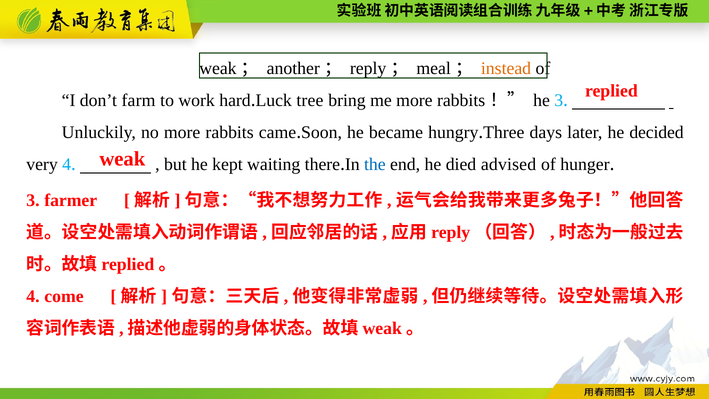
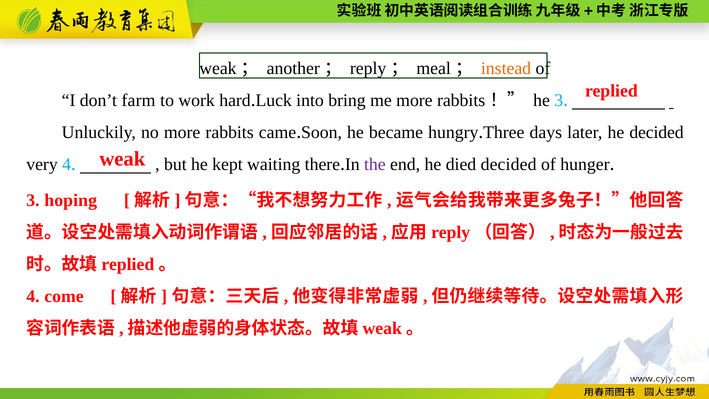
tree: tree -> into
the colour: blue -> purple
died advised: advised -> decided
farmer: farmer -> hoping
